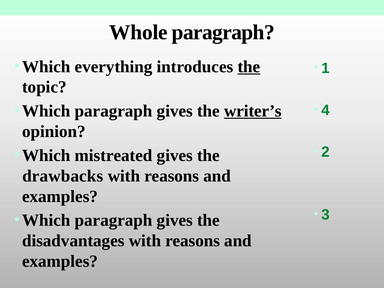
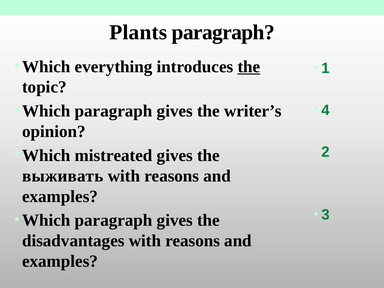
Whole: Whole -> Plants
writer’s underline: present -> none
drawbacks: drawbacks -> выживать
